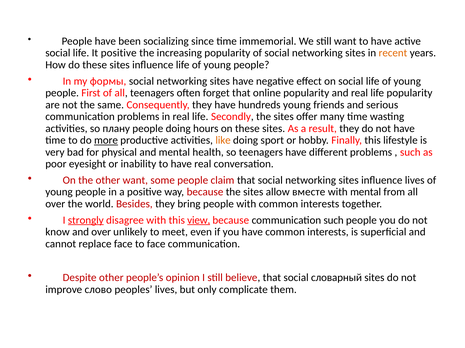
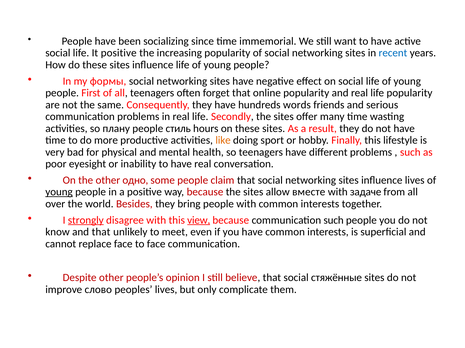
recent colour: orange -> blue
hundreds young: young -> words
people doing: doing -> стиль
more underline: present -> none
other want: want -> одно
young at (59, 192) underline: none -> present
with mental: mental -> задаче
and over: over -> that
словарный: словарный -> стяжённые
